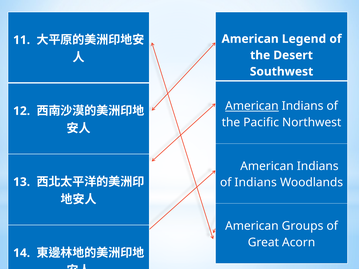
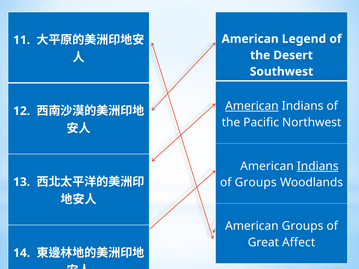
Indians at (318, 166) underline: none -> present
of Indians: Indians -> Groups
Acorn: Acorn -> Affect
